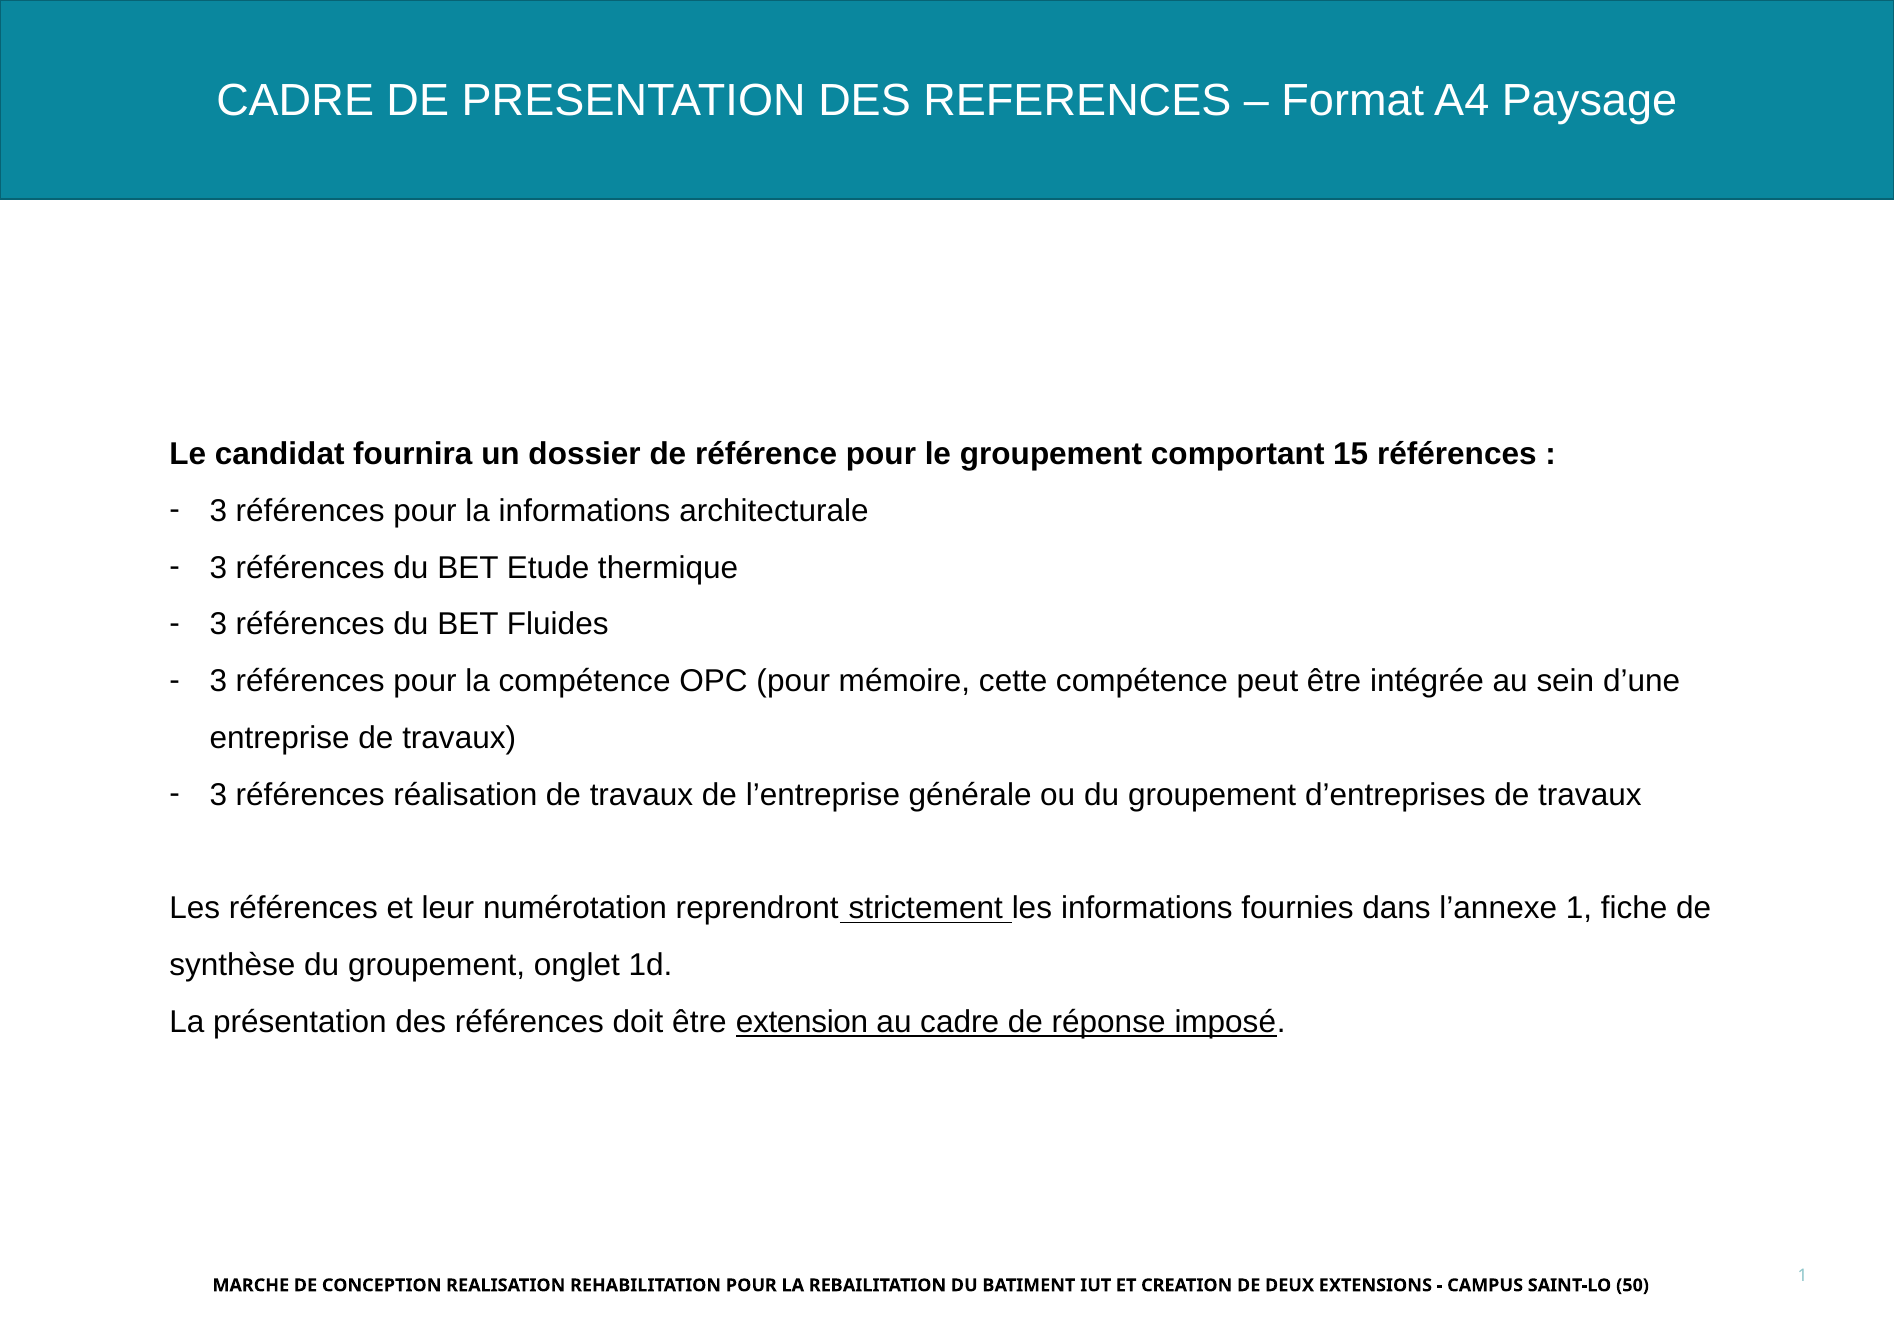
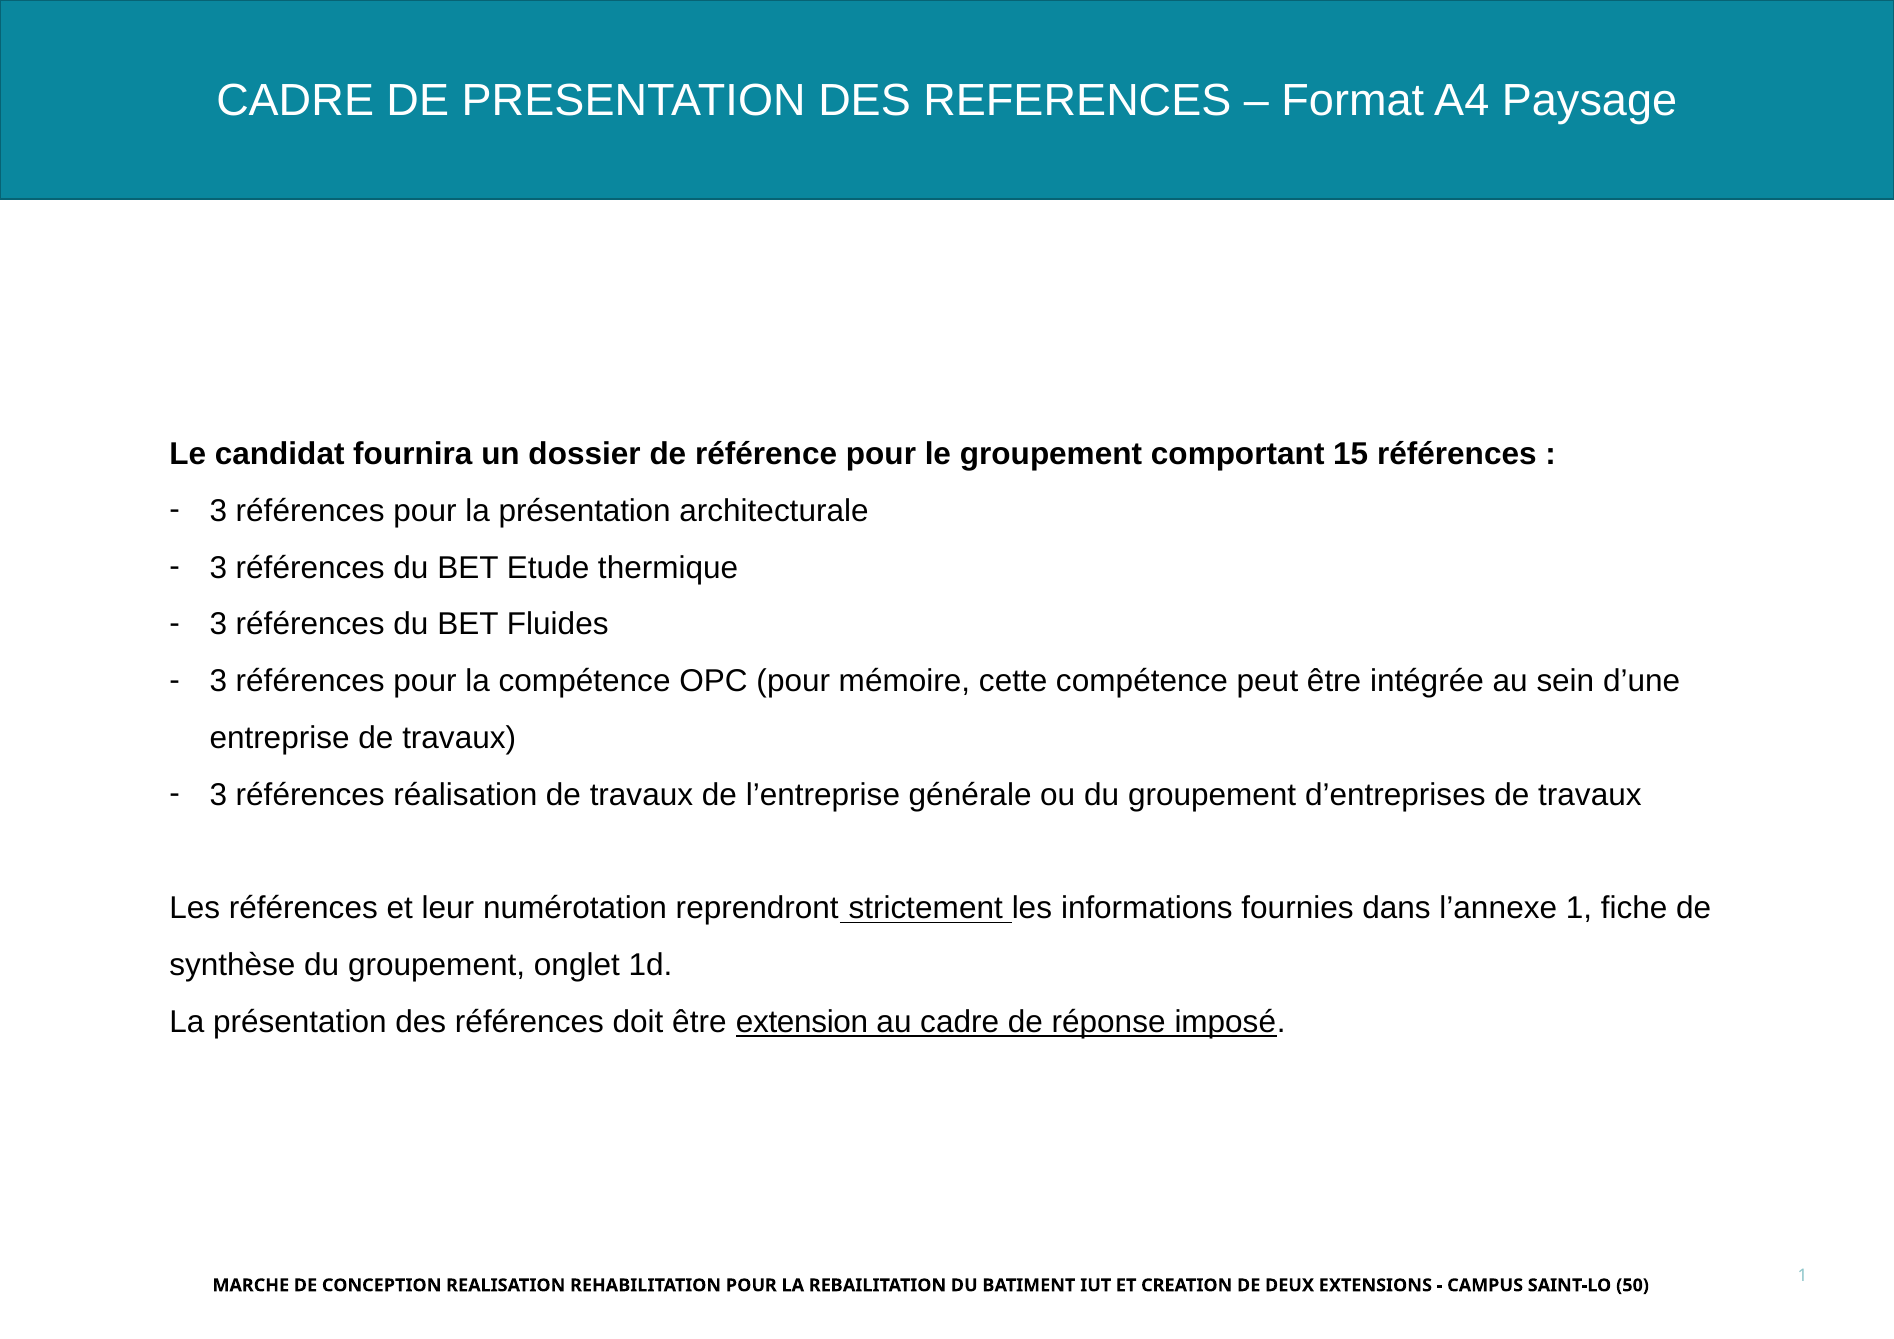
pour la informations: informations -> présentation
